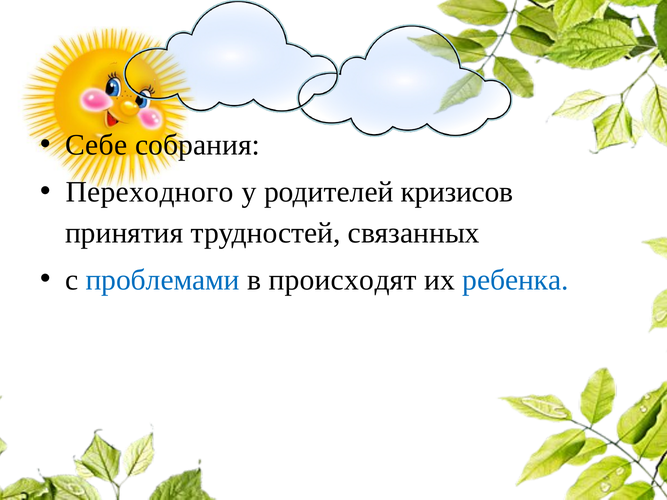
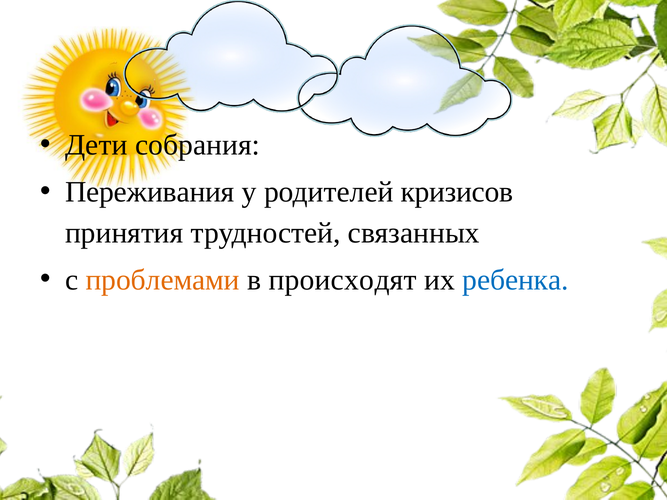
Себе: Себе -> Дети
Переходного: Переходного -> Переживания
проблемами colour: blue -> orange
